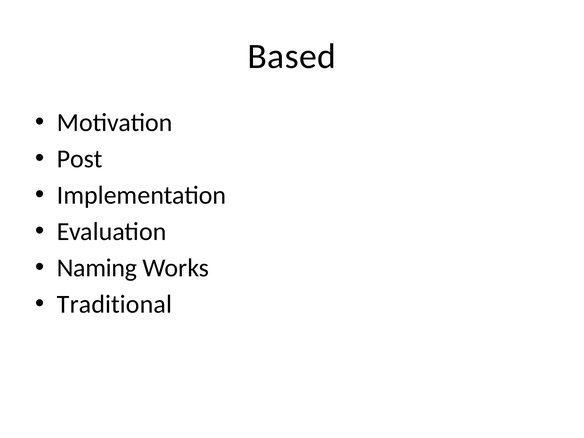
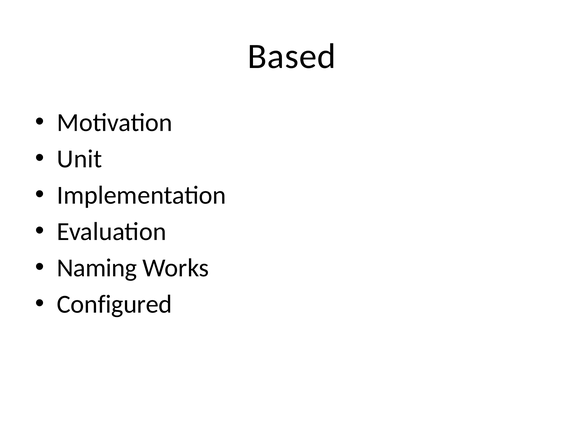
Post: Post -> Unit
Traditional: Traditional -> Configured
